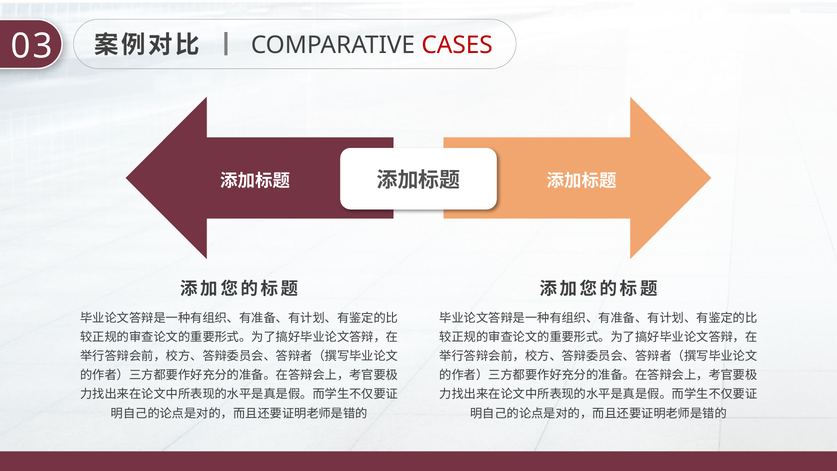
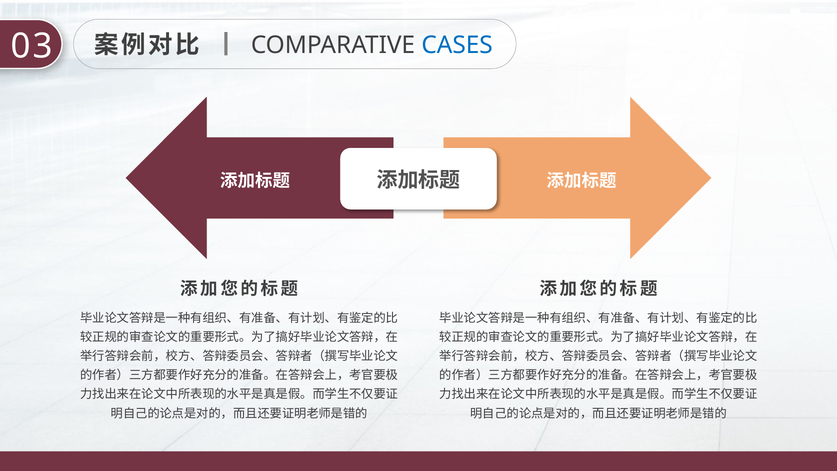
CASES colour: red -> blue
